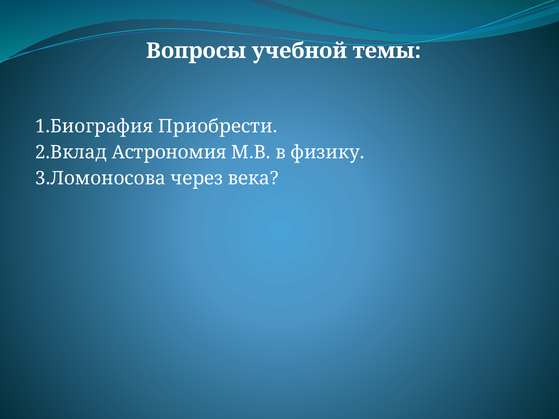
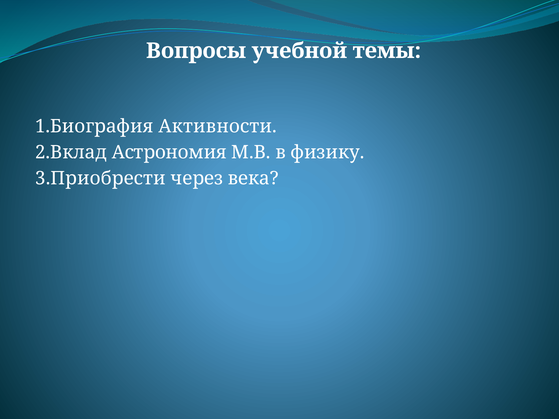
Приобрести: Приобрести -> Активности
3.Ломоносова: 3.Ломоносова -> 3.Приобрести
